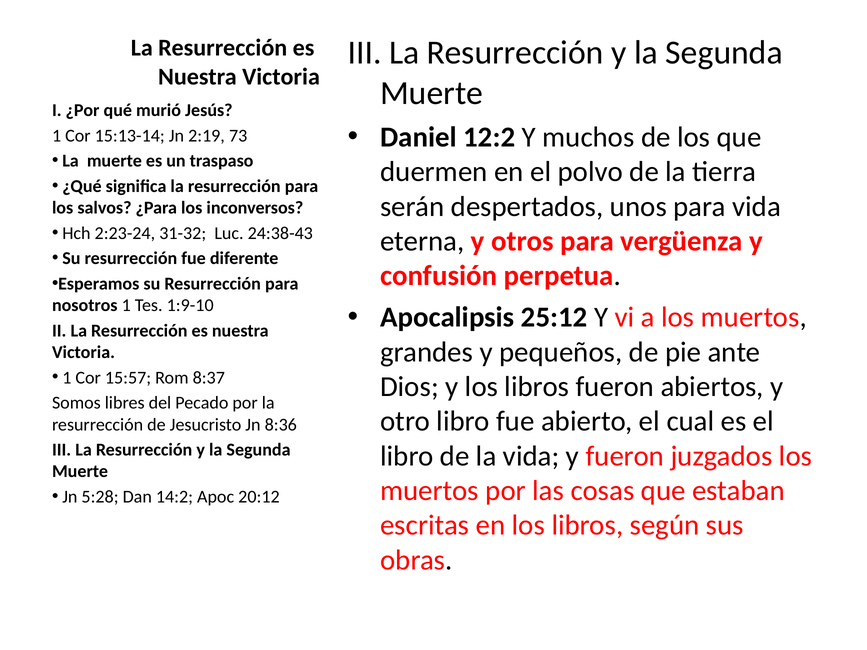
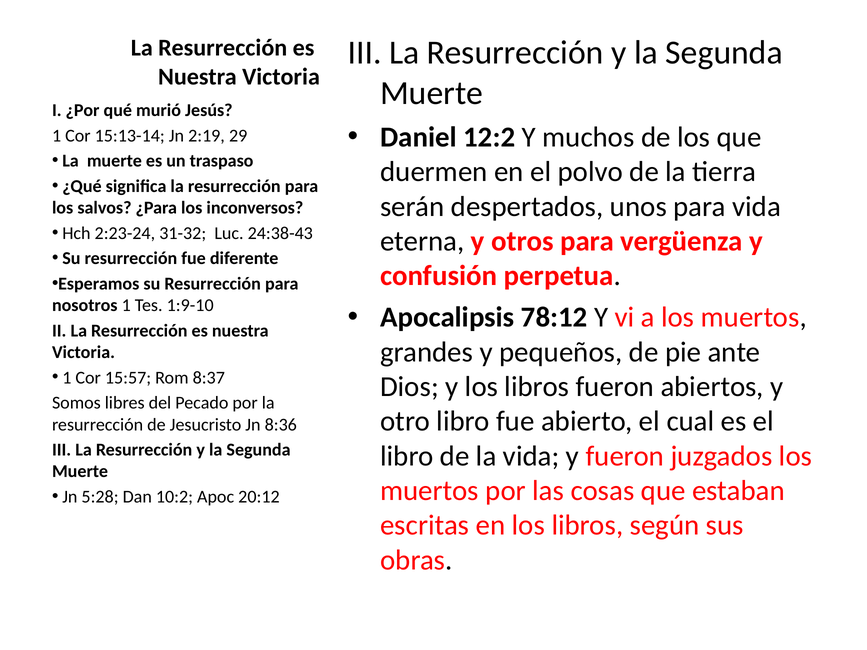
73: 73 -> 29
25:12: 25:12 -> 78:12
14:2: 14:2 -> 10:2
